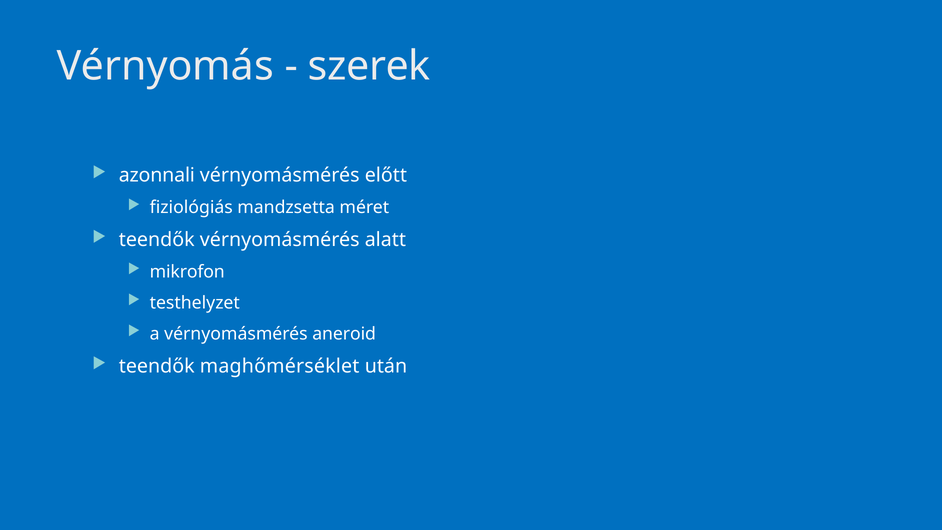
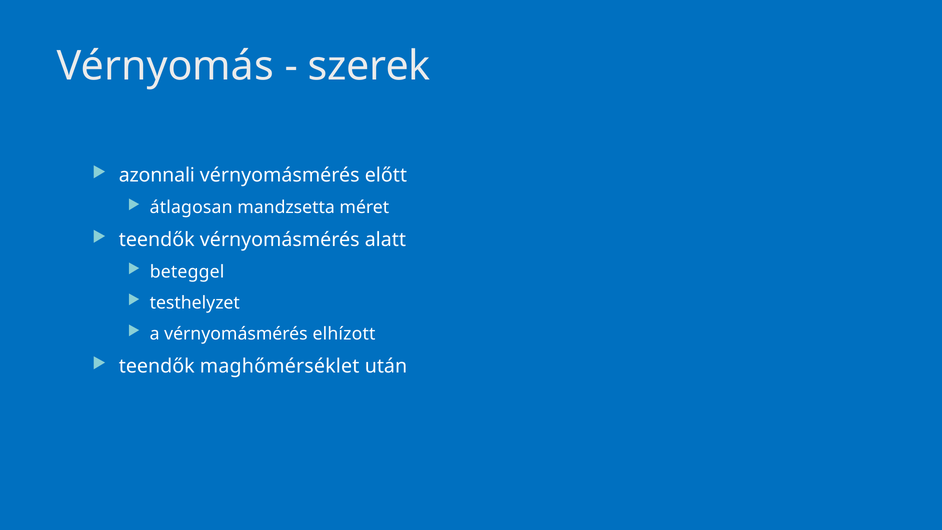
fiziológiás: fiziológiás -> átlagosan
mikrofon: mikrofon -> beteggel
aneroid: aneroid -> elhízott
